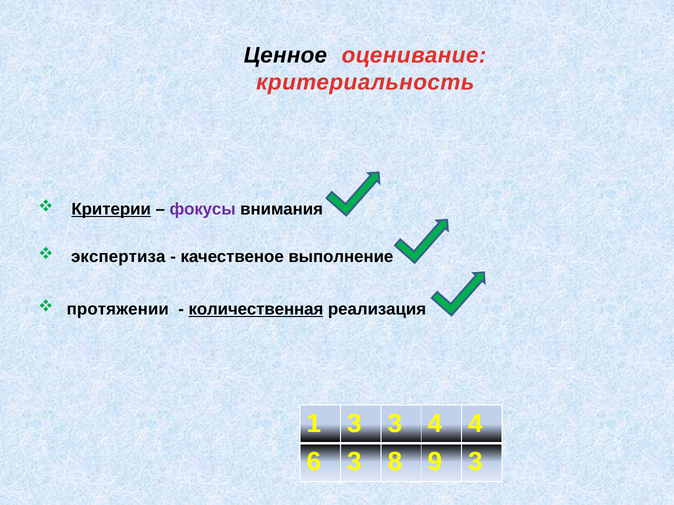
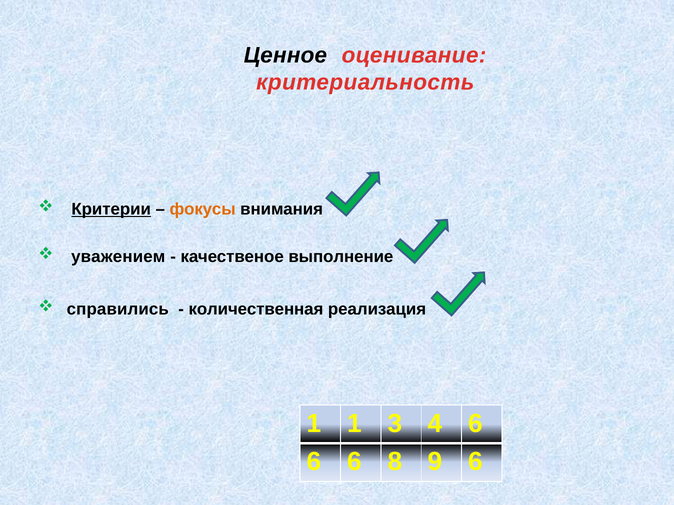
фокусы colour: purple -> orange
экспертиза: экспертиза -> уважением
протяжении: протяжении -> справились
количественная underline: present -> none
1 3: 3 -> 1
4 4: 4 -> 6
3 at (355, 462): 3 -> 6
9 3: 3 -> 6
